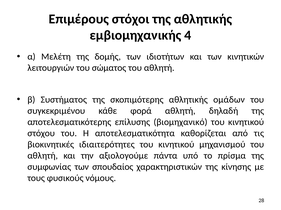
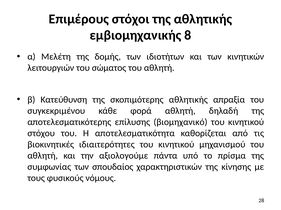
4: 4 -> 8
Συστήματος: Συστήματος -> Κατεύθυνση
ομάδων: ομάδων -> απραξία
